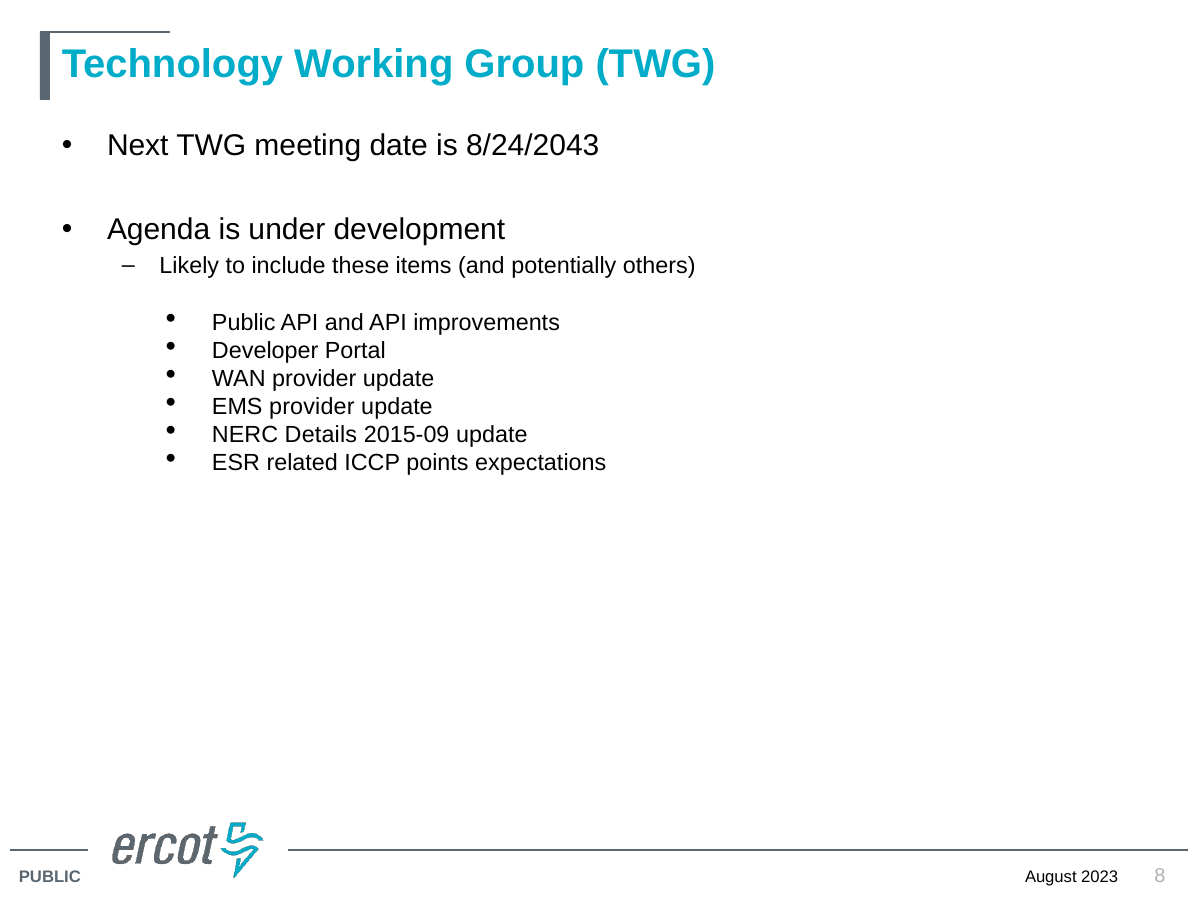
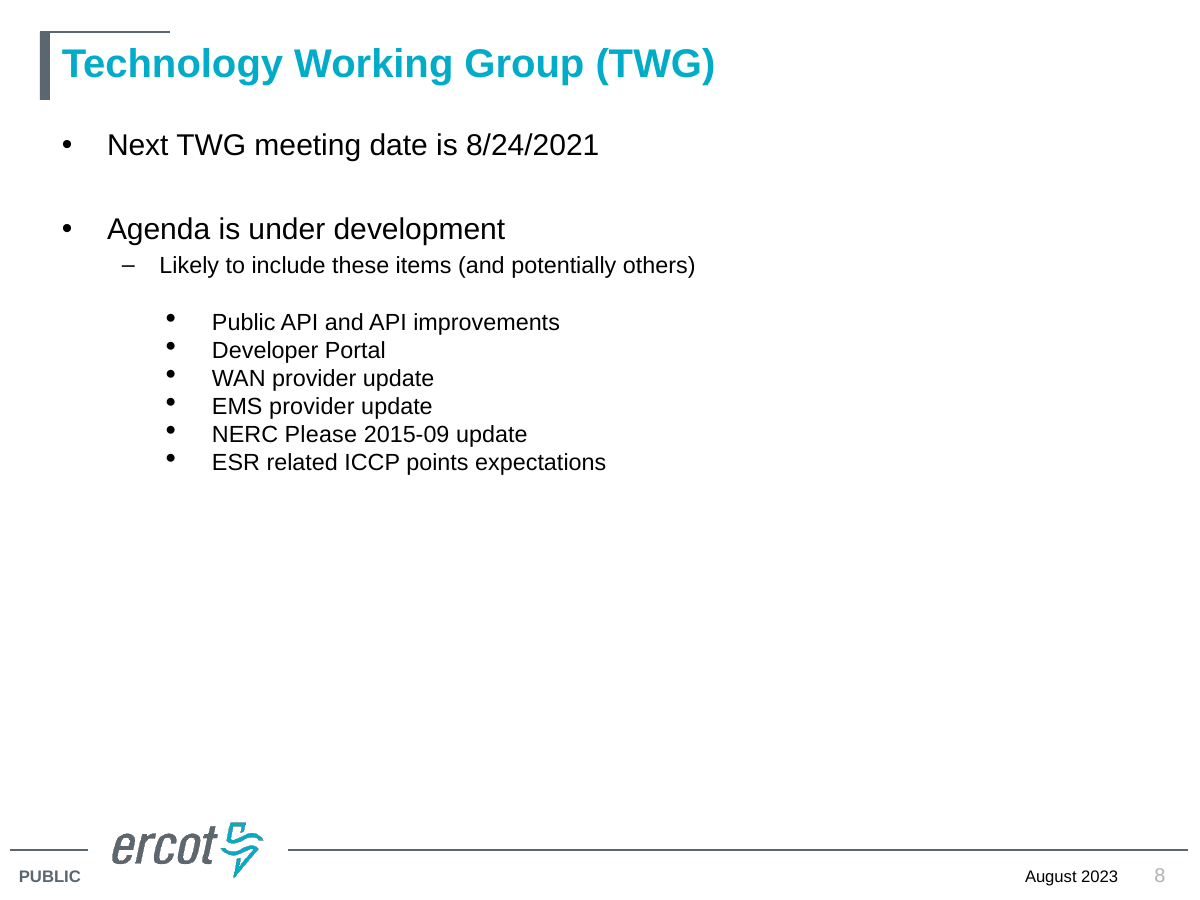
8/24/2043: 8/24/2043 -> 8/24/2021
Details: Details -> Please
